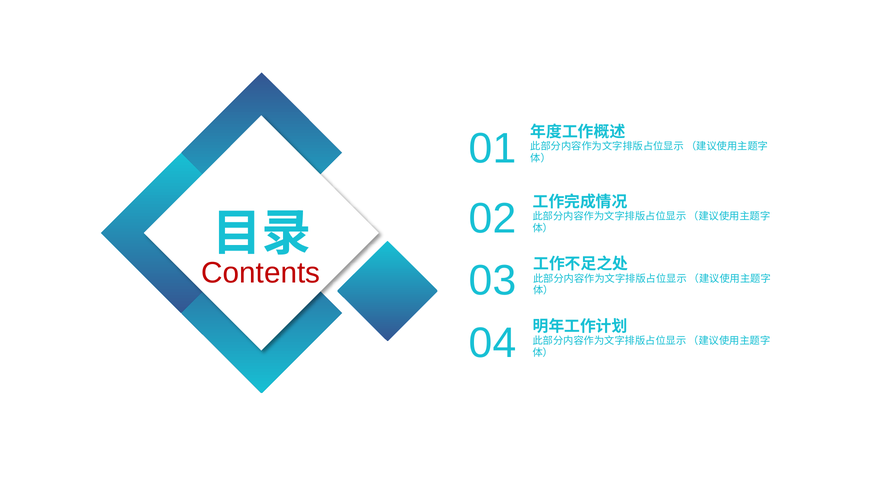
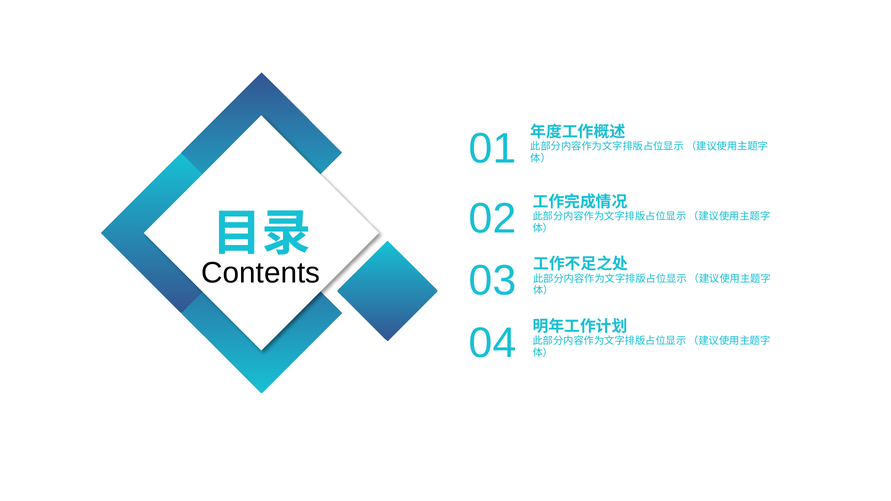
Contents colour: red -> black
